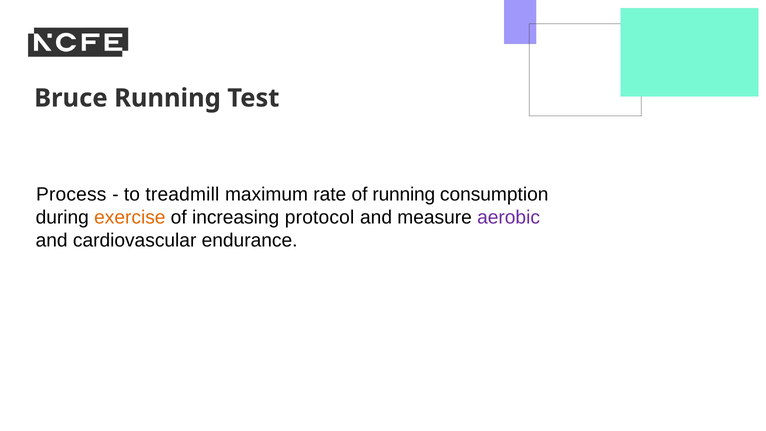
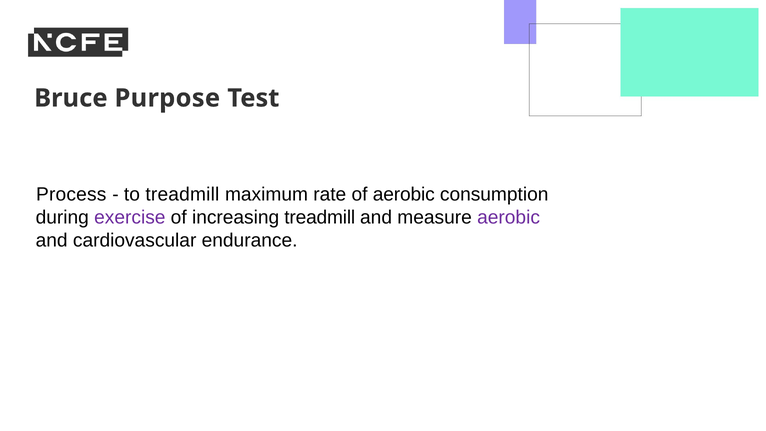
Bruce Running: Running -> Purpose
of running: running -> aerobic
exercise colour: orange -> purple
increasing protocol: protocol -> treadmill
